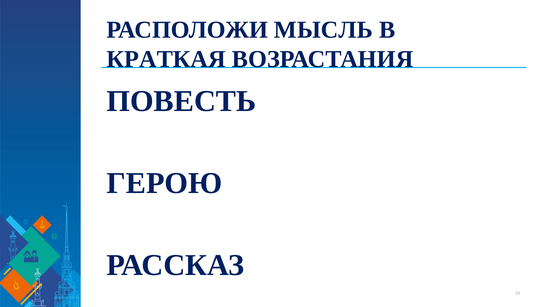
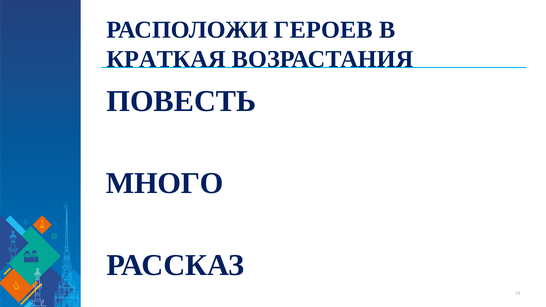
МЫСЛЬ: МЫСЛЬ -> ГЕРОЕВ
ГЕРОЮ: ГЕРОЮ -> МНОГО
